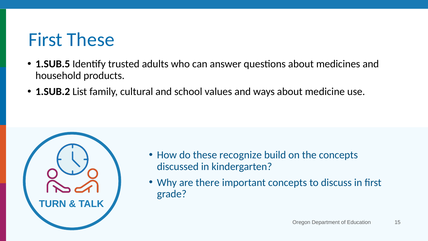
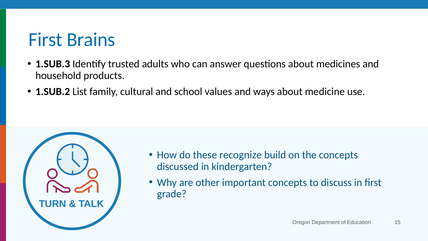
First These: These -> Brains
1.SUB.5: 1.SUB.5 -> 1.SUB.3
there: there -> other
